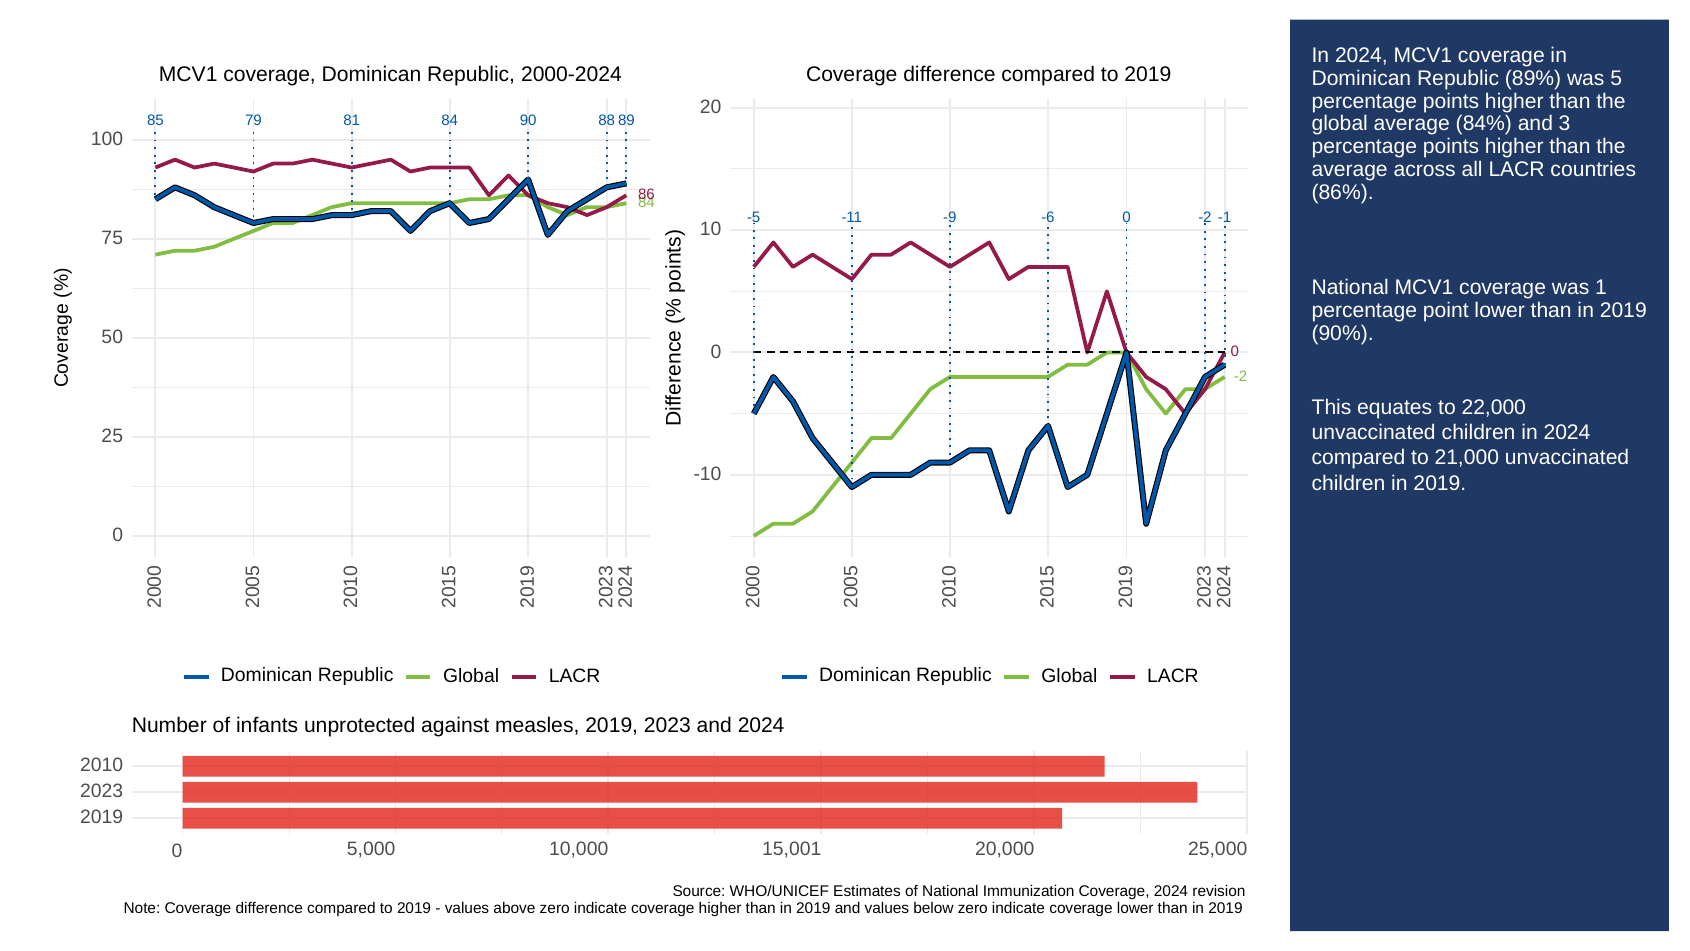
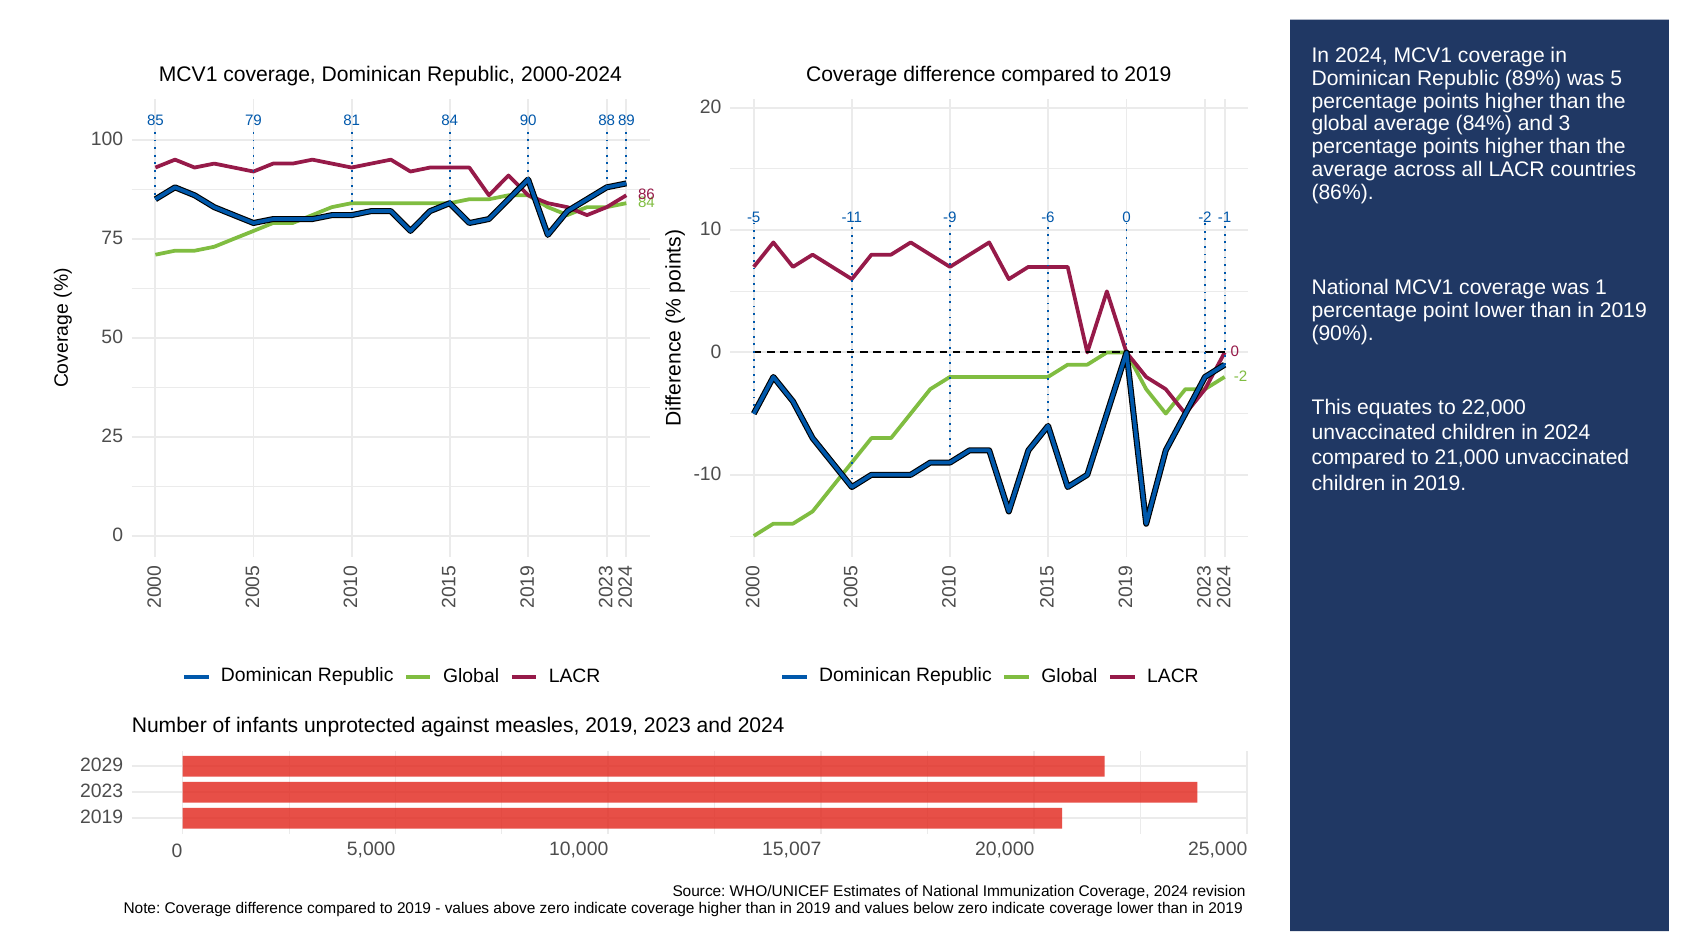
2010: 2010 -> 2029
15,001: 15,001 -> 15,007
